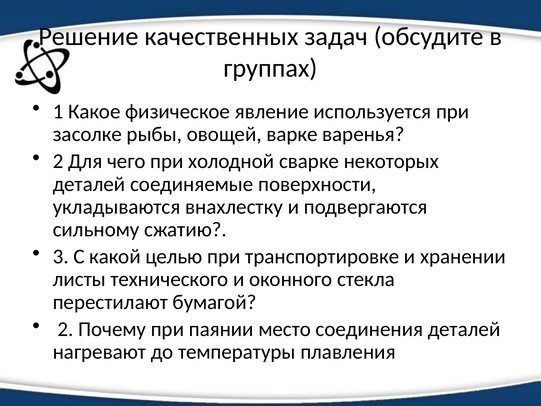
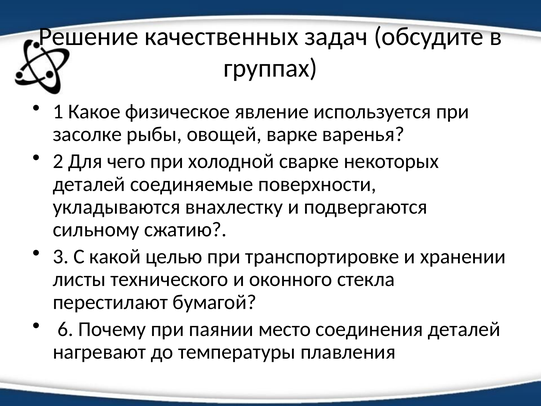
2 at (65, 329): 2 -> 6
